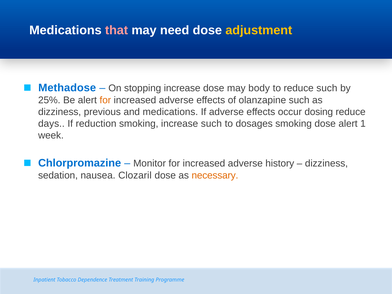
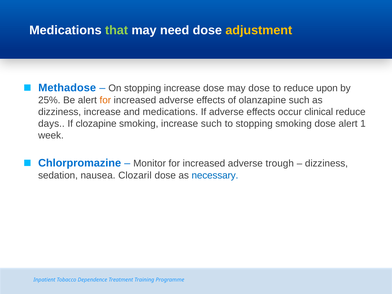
that colour: pink -> light green
may body: body -> dose
reduce such: such -> upon
dizziness previous: previous -> increase
dosing: dosing -> clinical
reduction: reduction -> clozapine
to dosages: dosages -> stopping
history: history -> trough
necessary colour: orange -> blue
